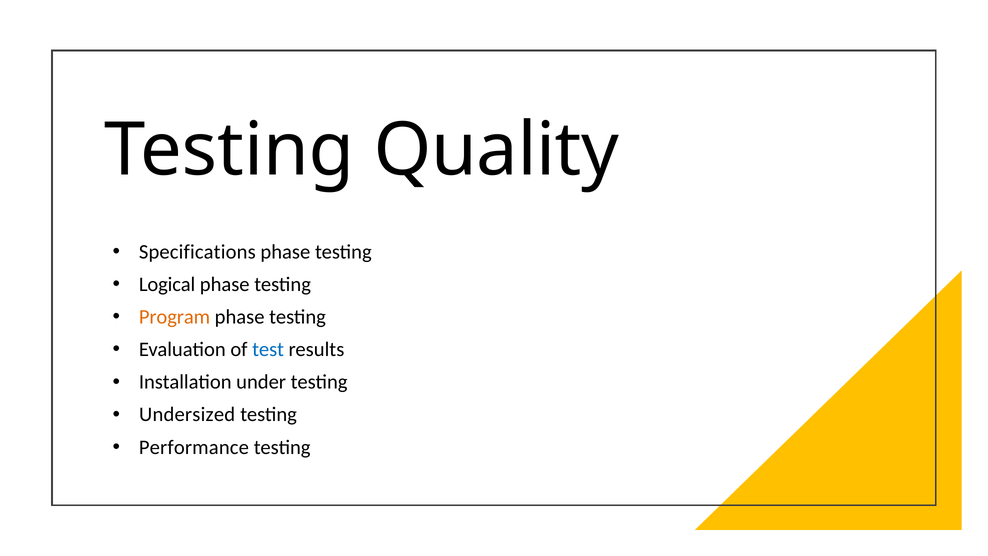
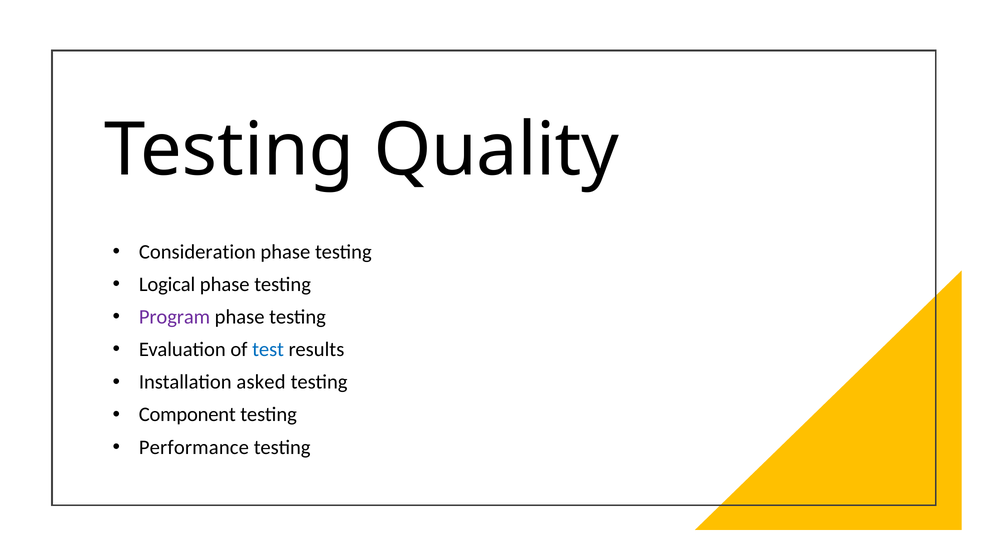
Specifications: Specifications -> Consideration
Program colour: orange -> purple
under: under -> asked
Undersized: Undersized -> Component
